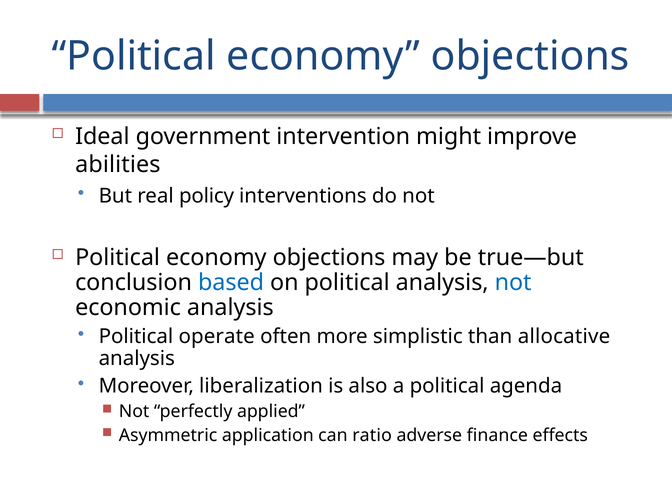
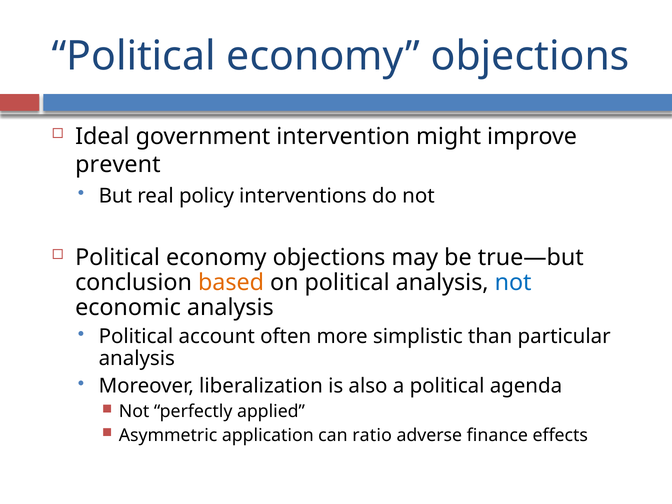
abilities: abilities -> prevent
based colour: blue -> orange
operate: operate -> account
allocative: allocative -> particular
